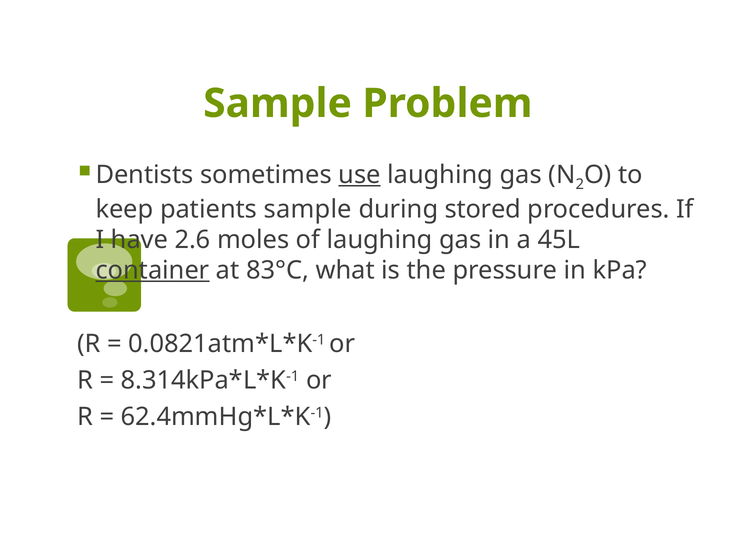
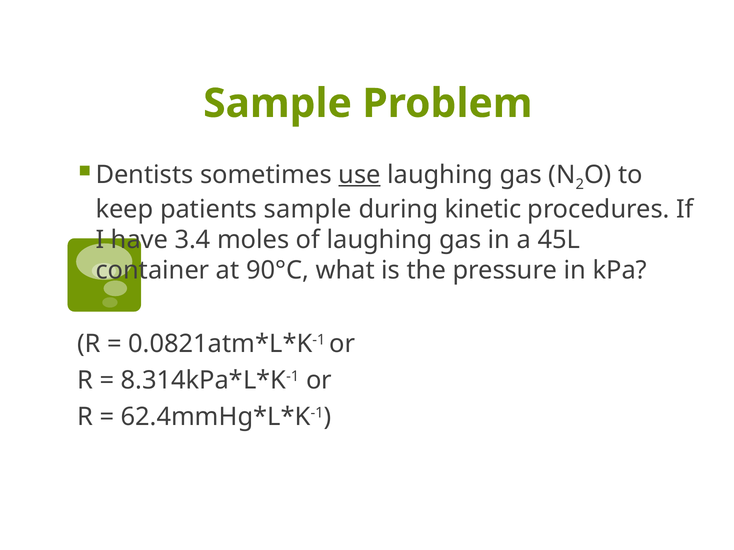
stored: stored -> kinetic
2.6: 2.6 -> 3.4
container underline: present -> none
83°C: 83°C -> 90°C
